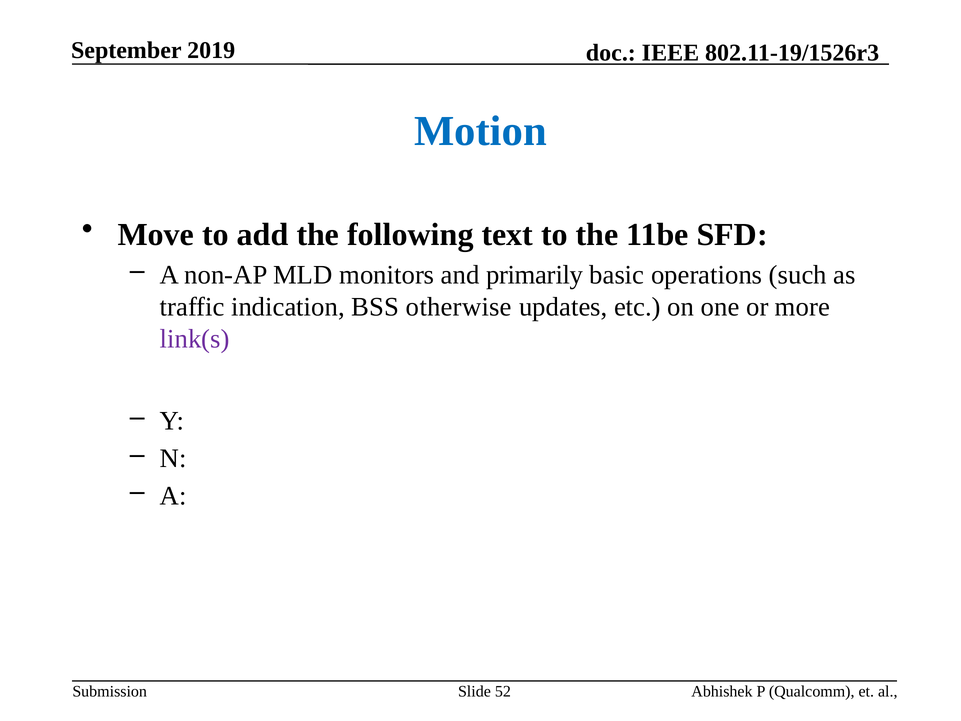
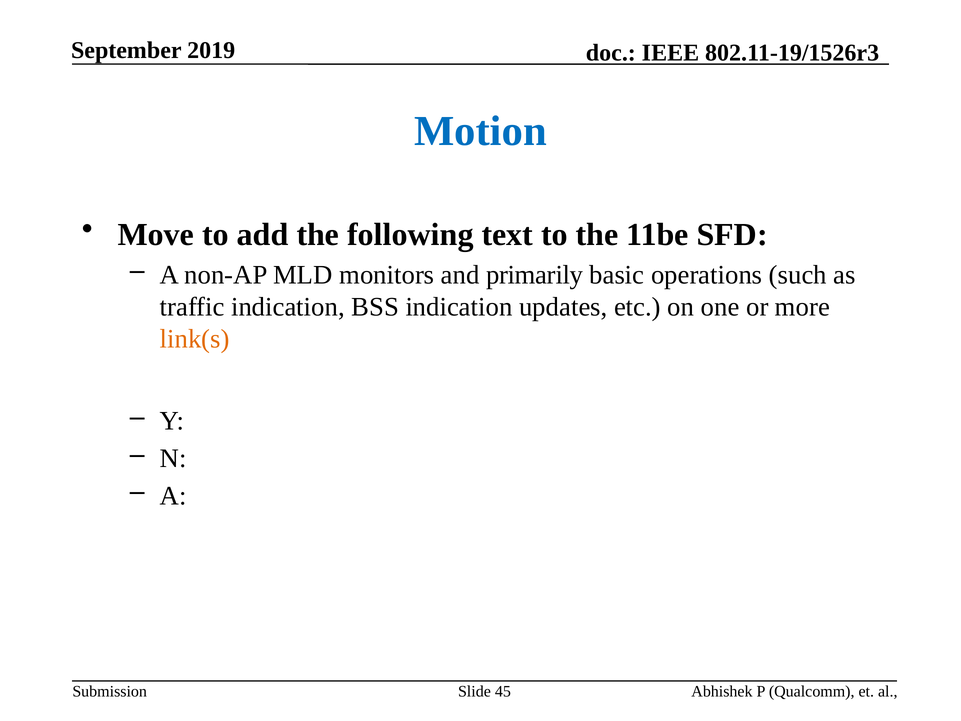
BSS otherwise: otherwise -> indication
link(s colour: purple -> orange
52: 52 -> 45
